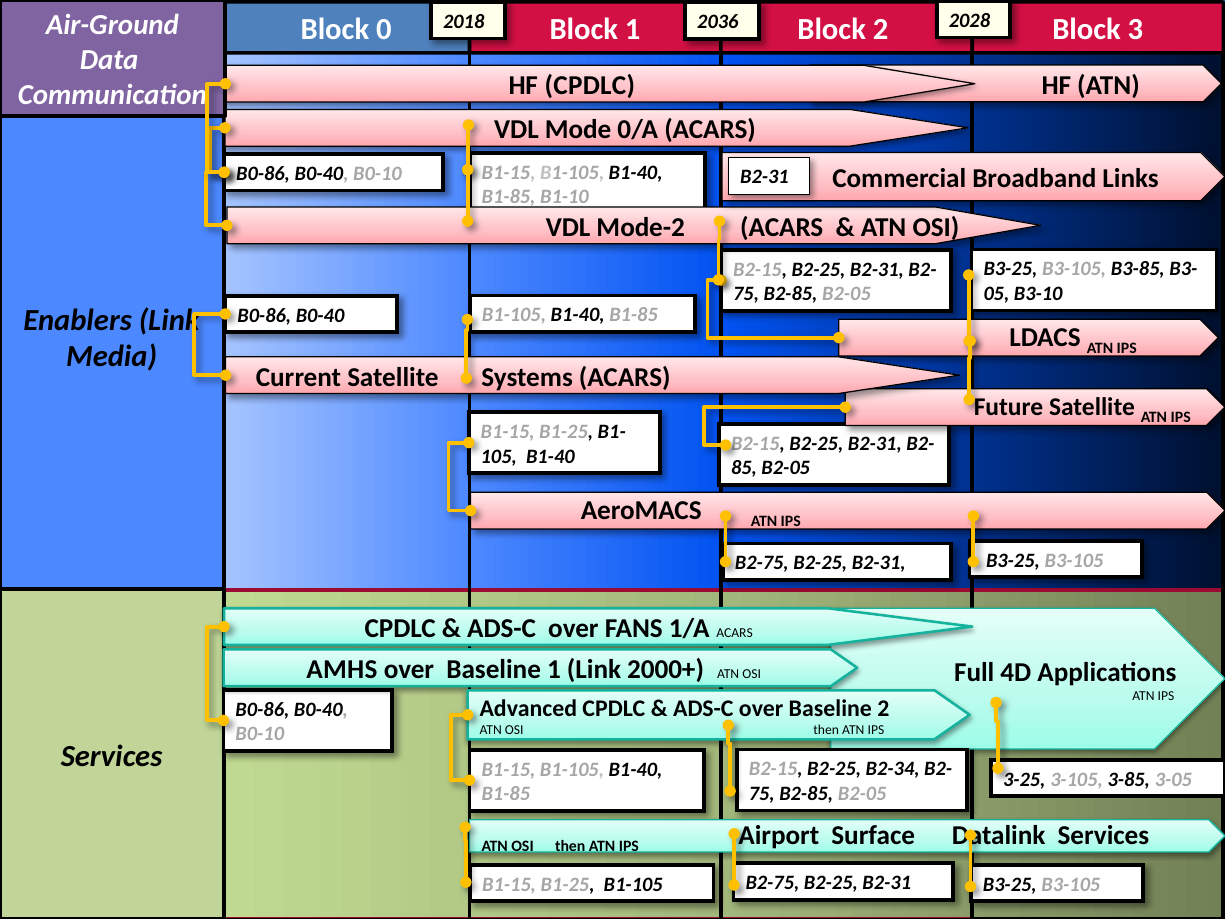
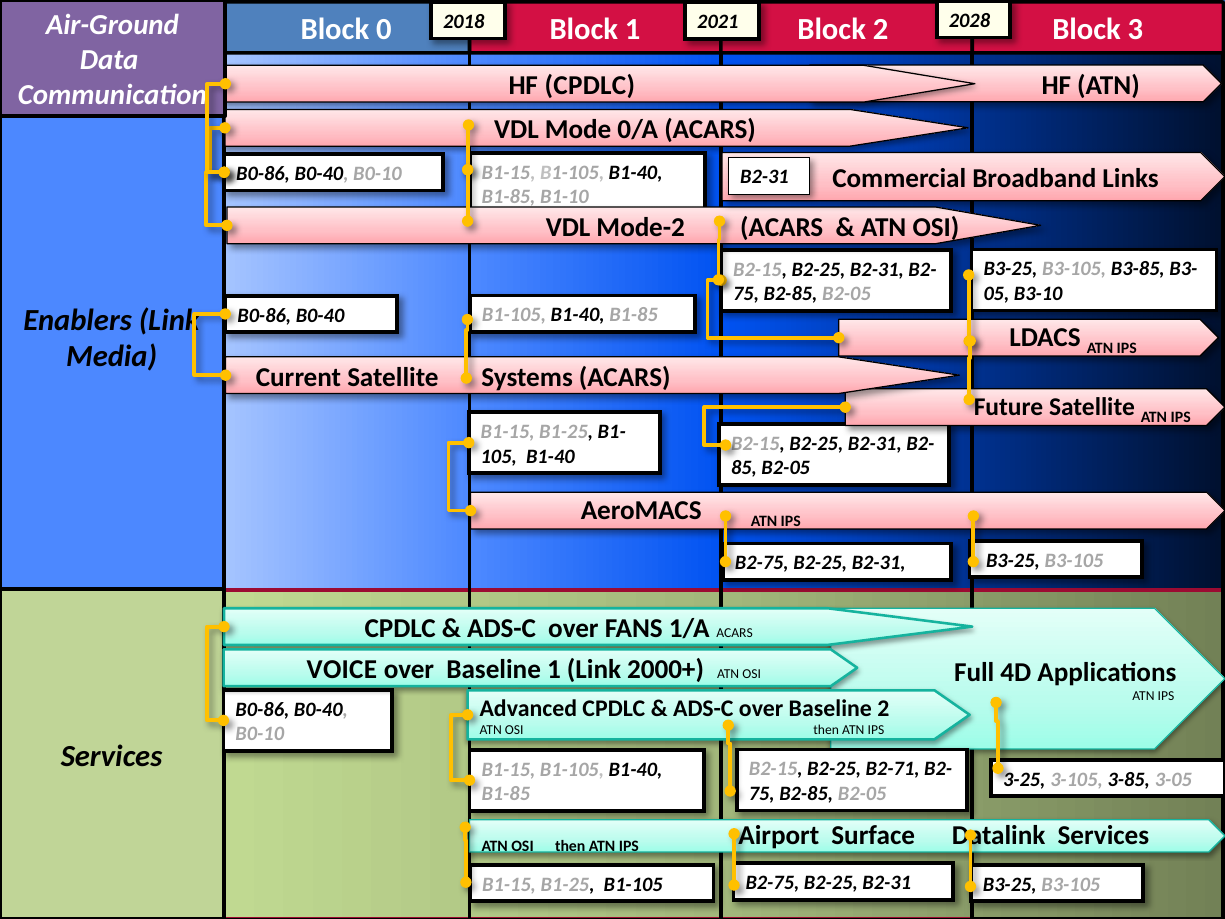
2036: 2036 -> 2021
AMHS: AMHS -> VOICE
B2-34: B2-34 -> B2-71
